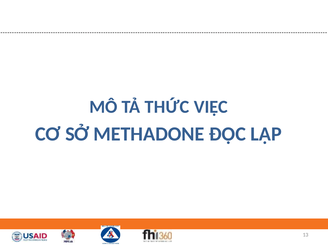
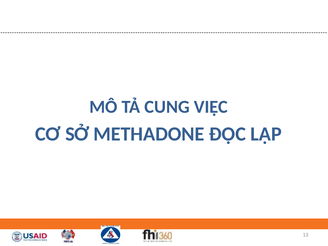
THỨC: THỨC -> CUNG
